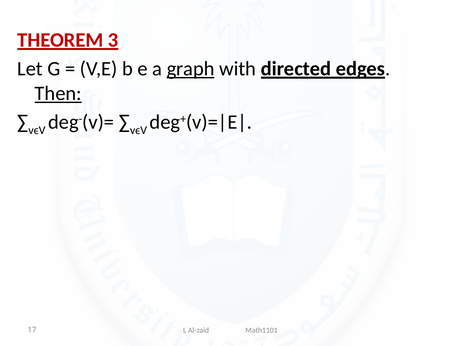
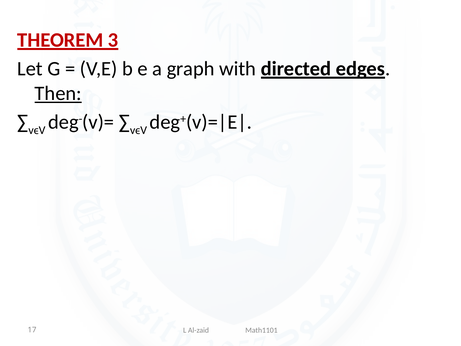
graph underline: present -> none
